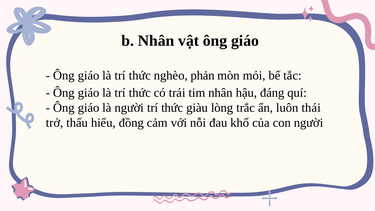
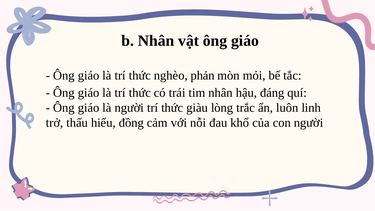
thái: thái -> linh
